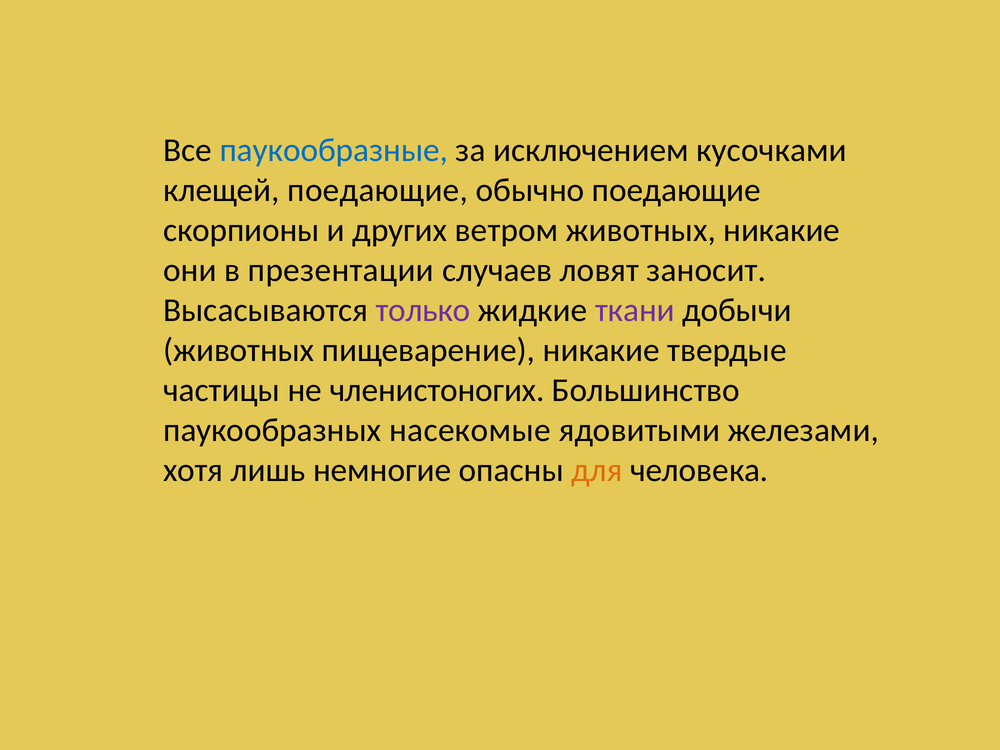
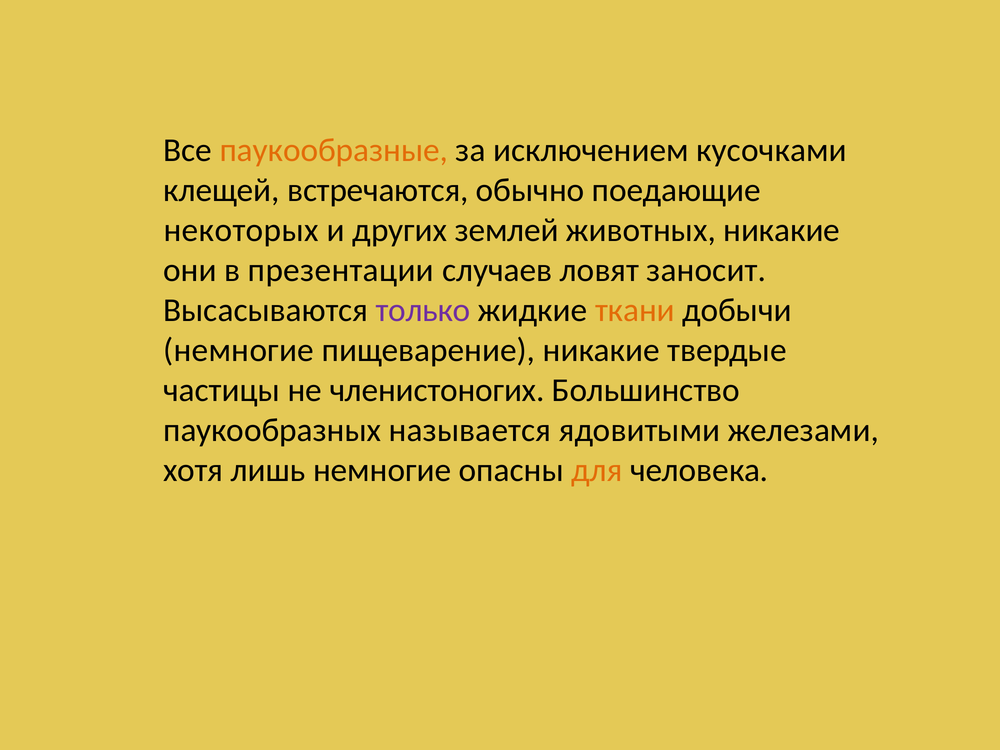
паукообразные colour: blue -> orange
клещей поедающие: поедающие -> встречаются
скорпионы: скорпионы -> некоторых
ветром: ветром -> землей
ткани colour: purple -> orange
животных at (239, 350): животных -> немногие
насекомые: насекомые -> называется
